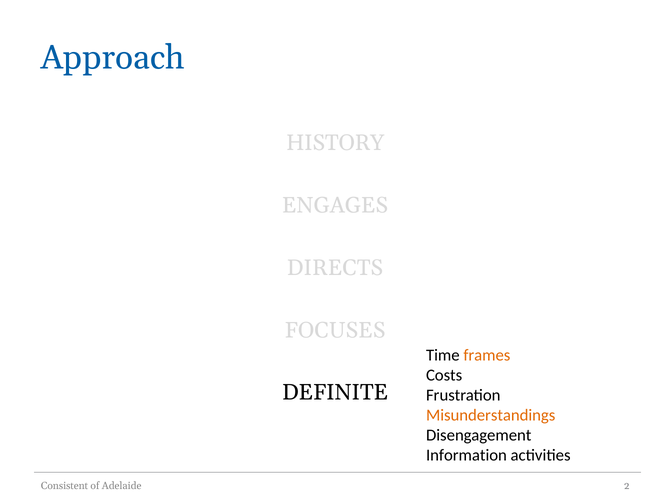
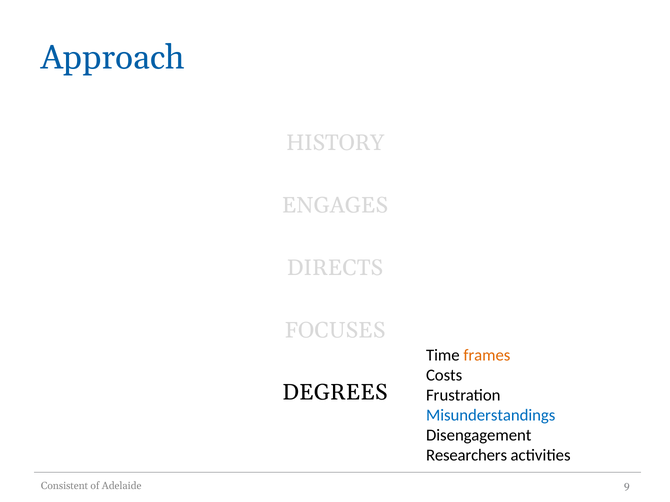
DEFINITE: DEFINITE -> DEGREES
Misunderstandings colour: orange -> blue
Information: Information -> Researchers
2: 2 -> 9
